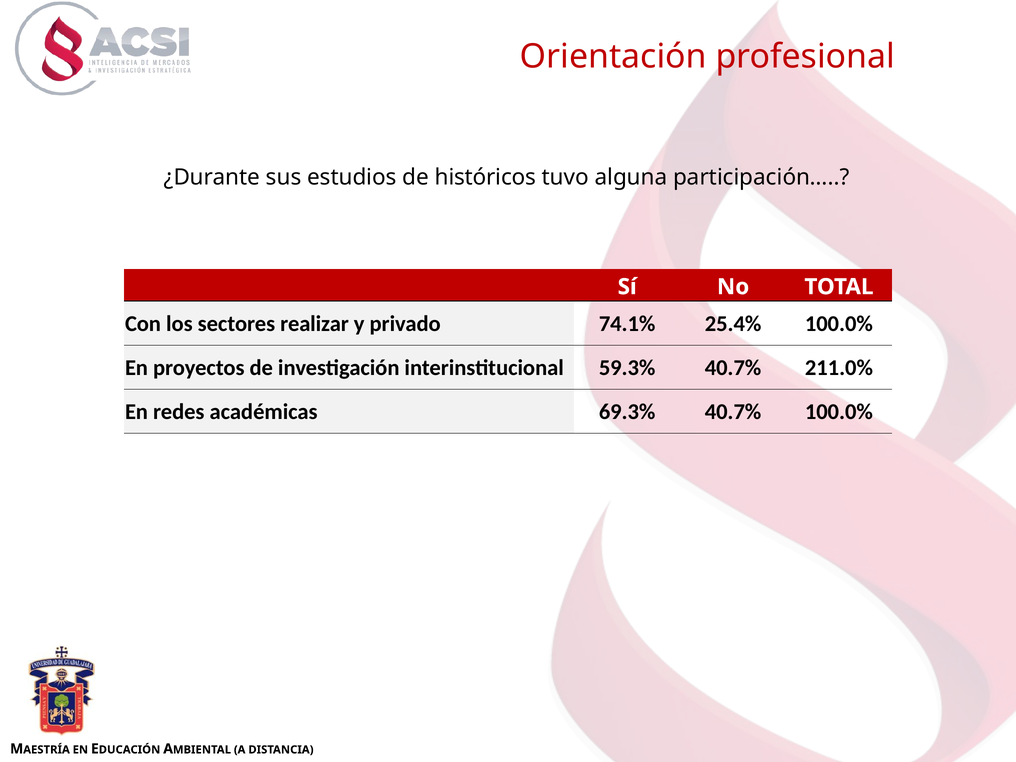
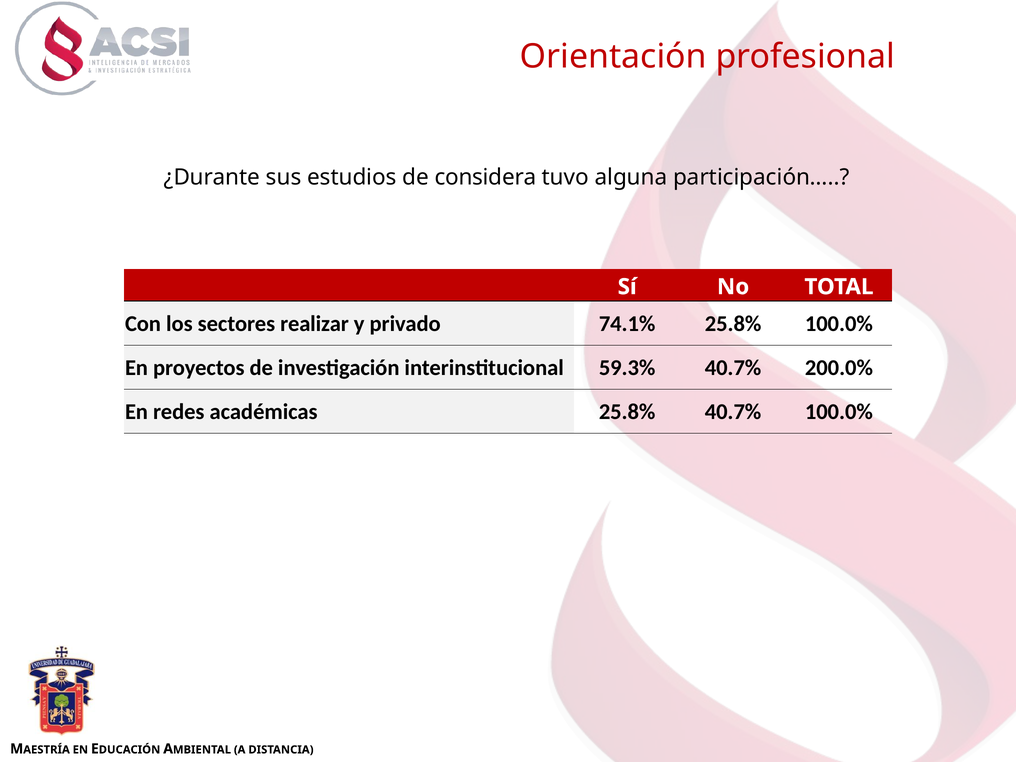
históricos: históricos -> considera
74.1% 25.4%: 25.4% -> 25.8%
211.0%: 211.0% -> 200.0%
académicas 69.3%: 69.3% -> 25.8%
